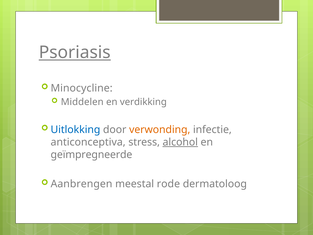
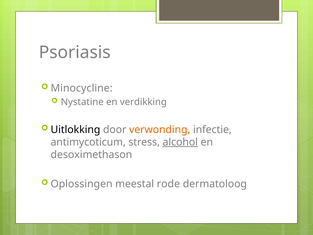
Psoriasis underline: present -> none
Middelen: Middelen -> Nystatine
Uitlokking colour: blue -> black
anticonceptiva: anticonceptiva -> antimycoticum
geïmpregneerde: geïmpregneerde -> desoximethason
Aanbrengen: Aanbrengen -> Oplossingen
